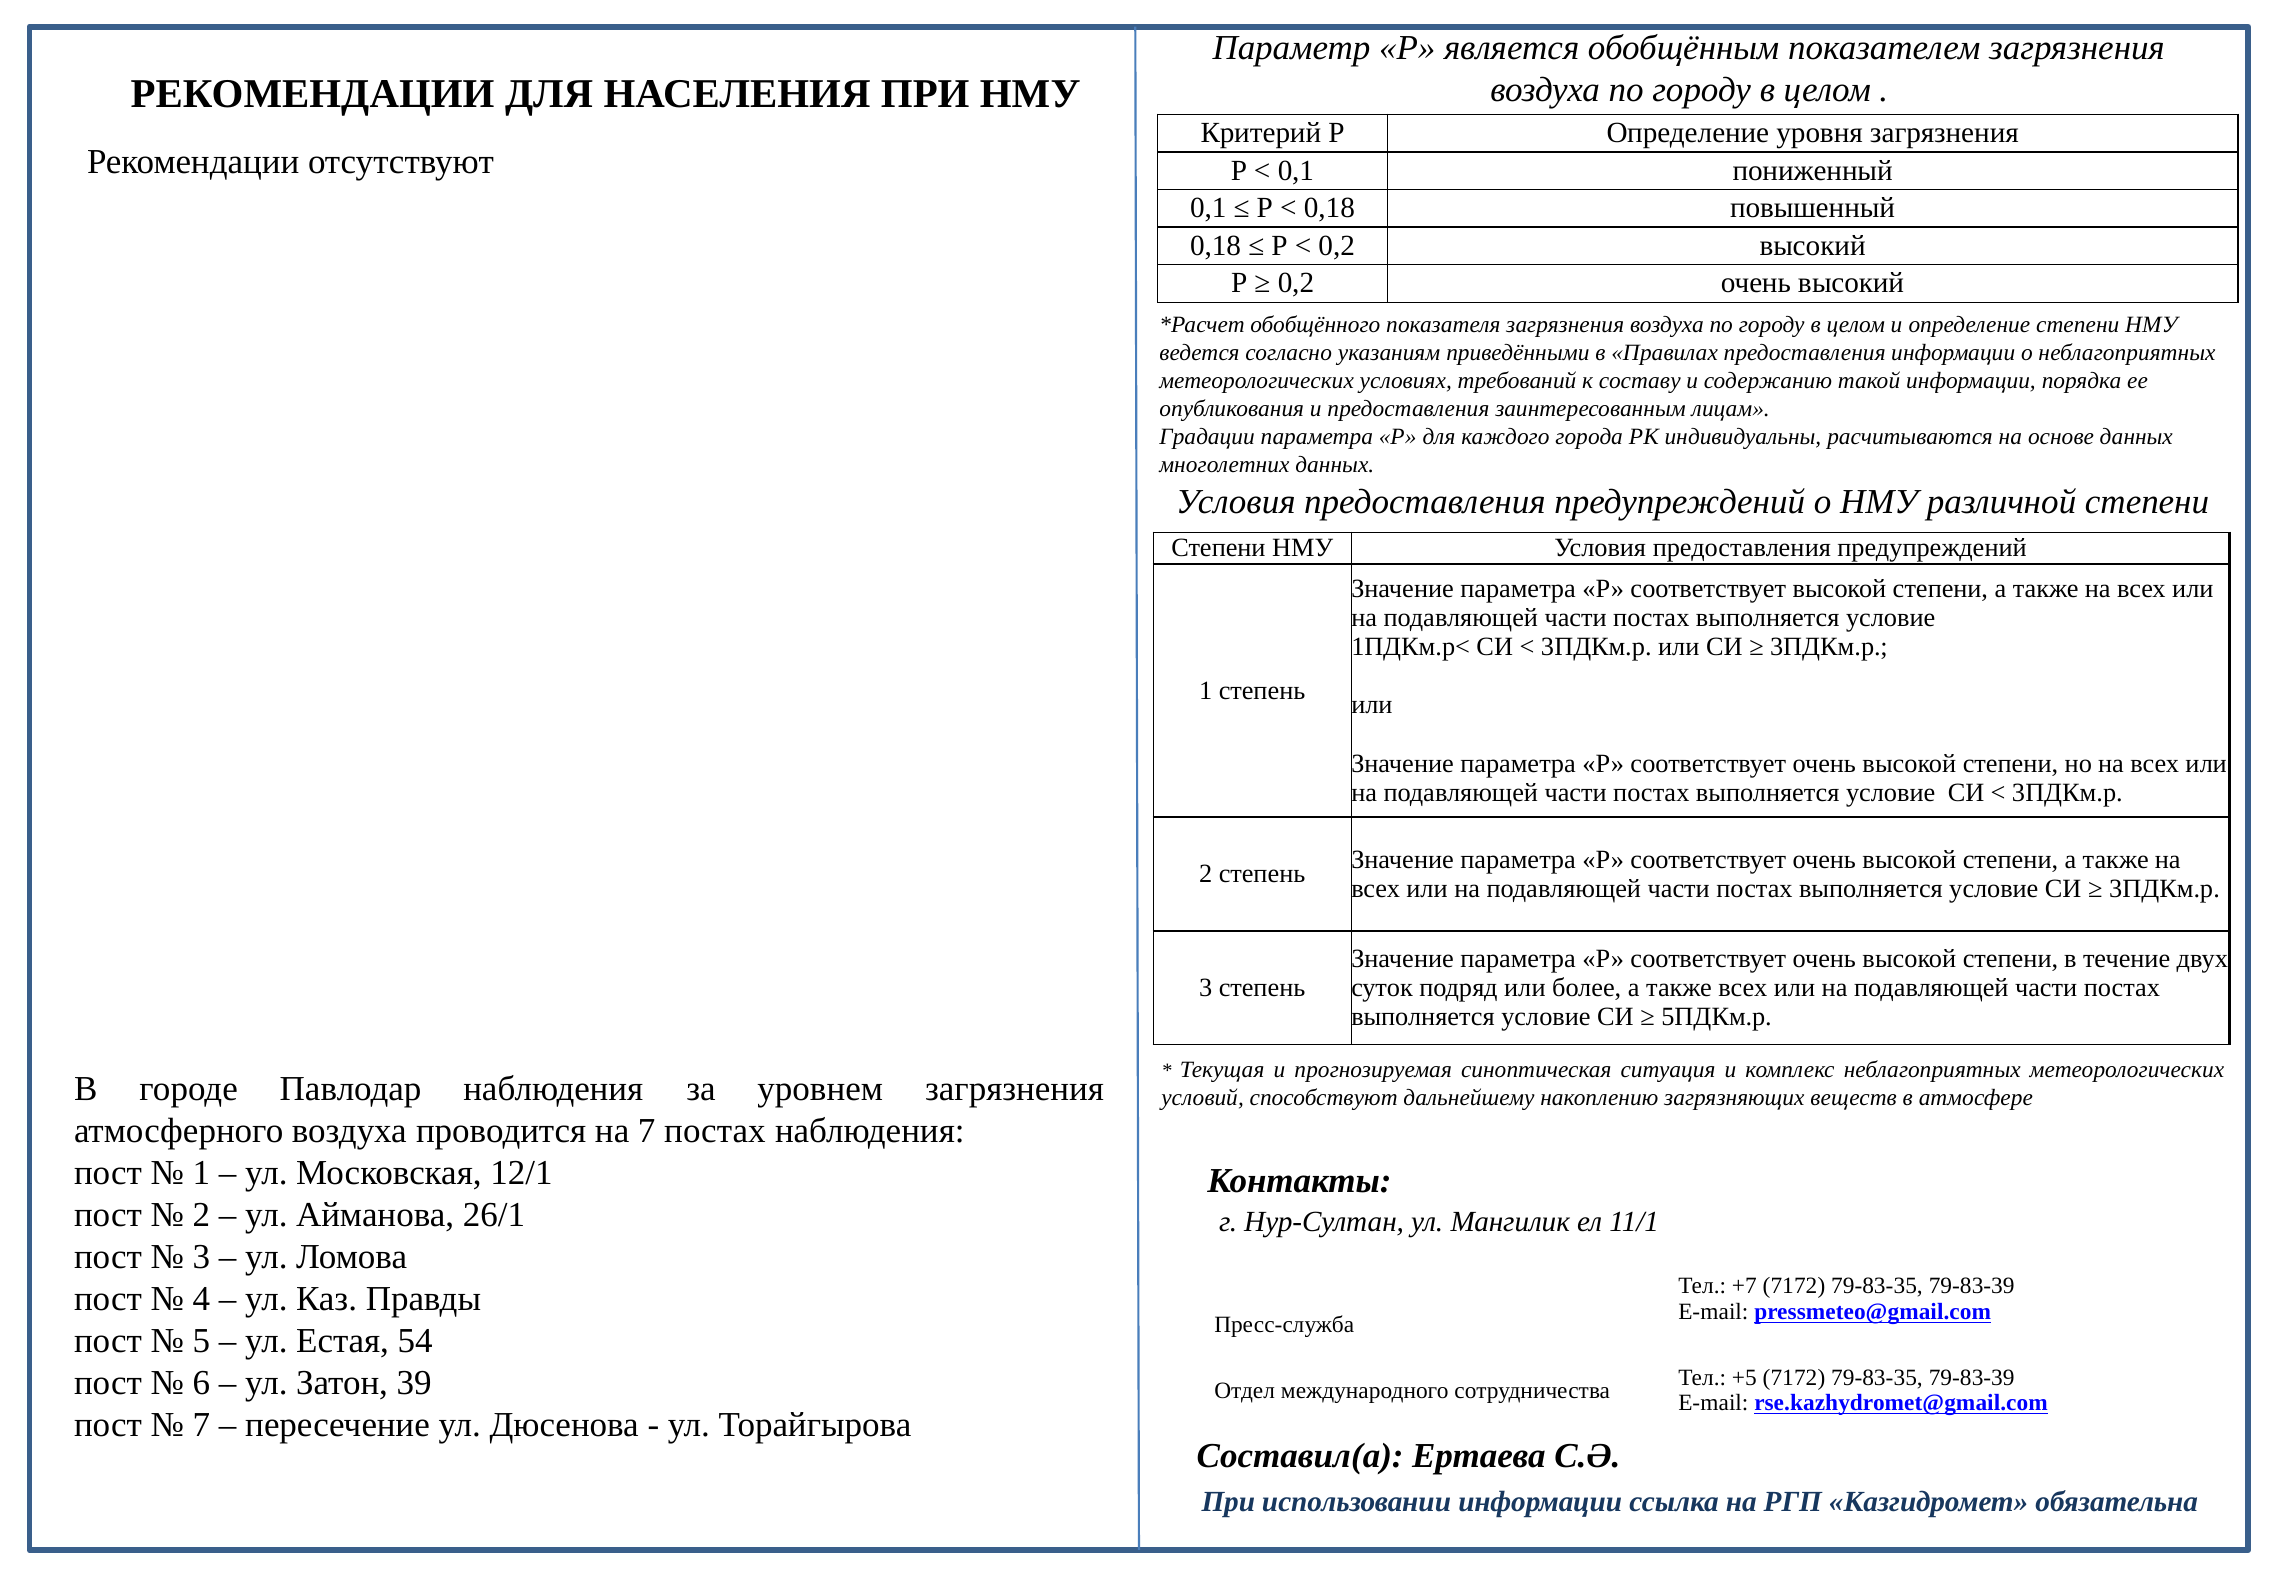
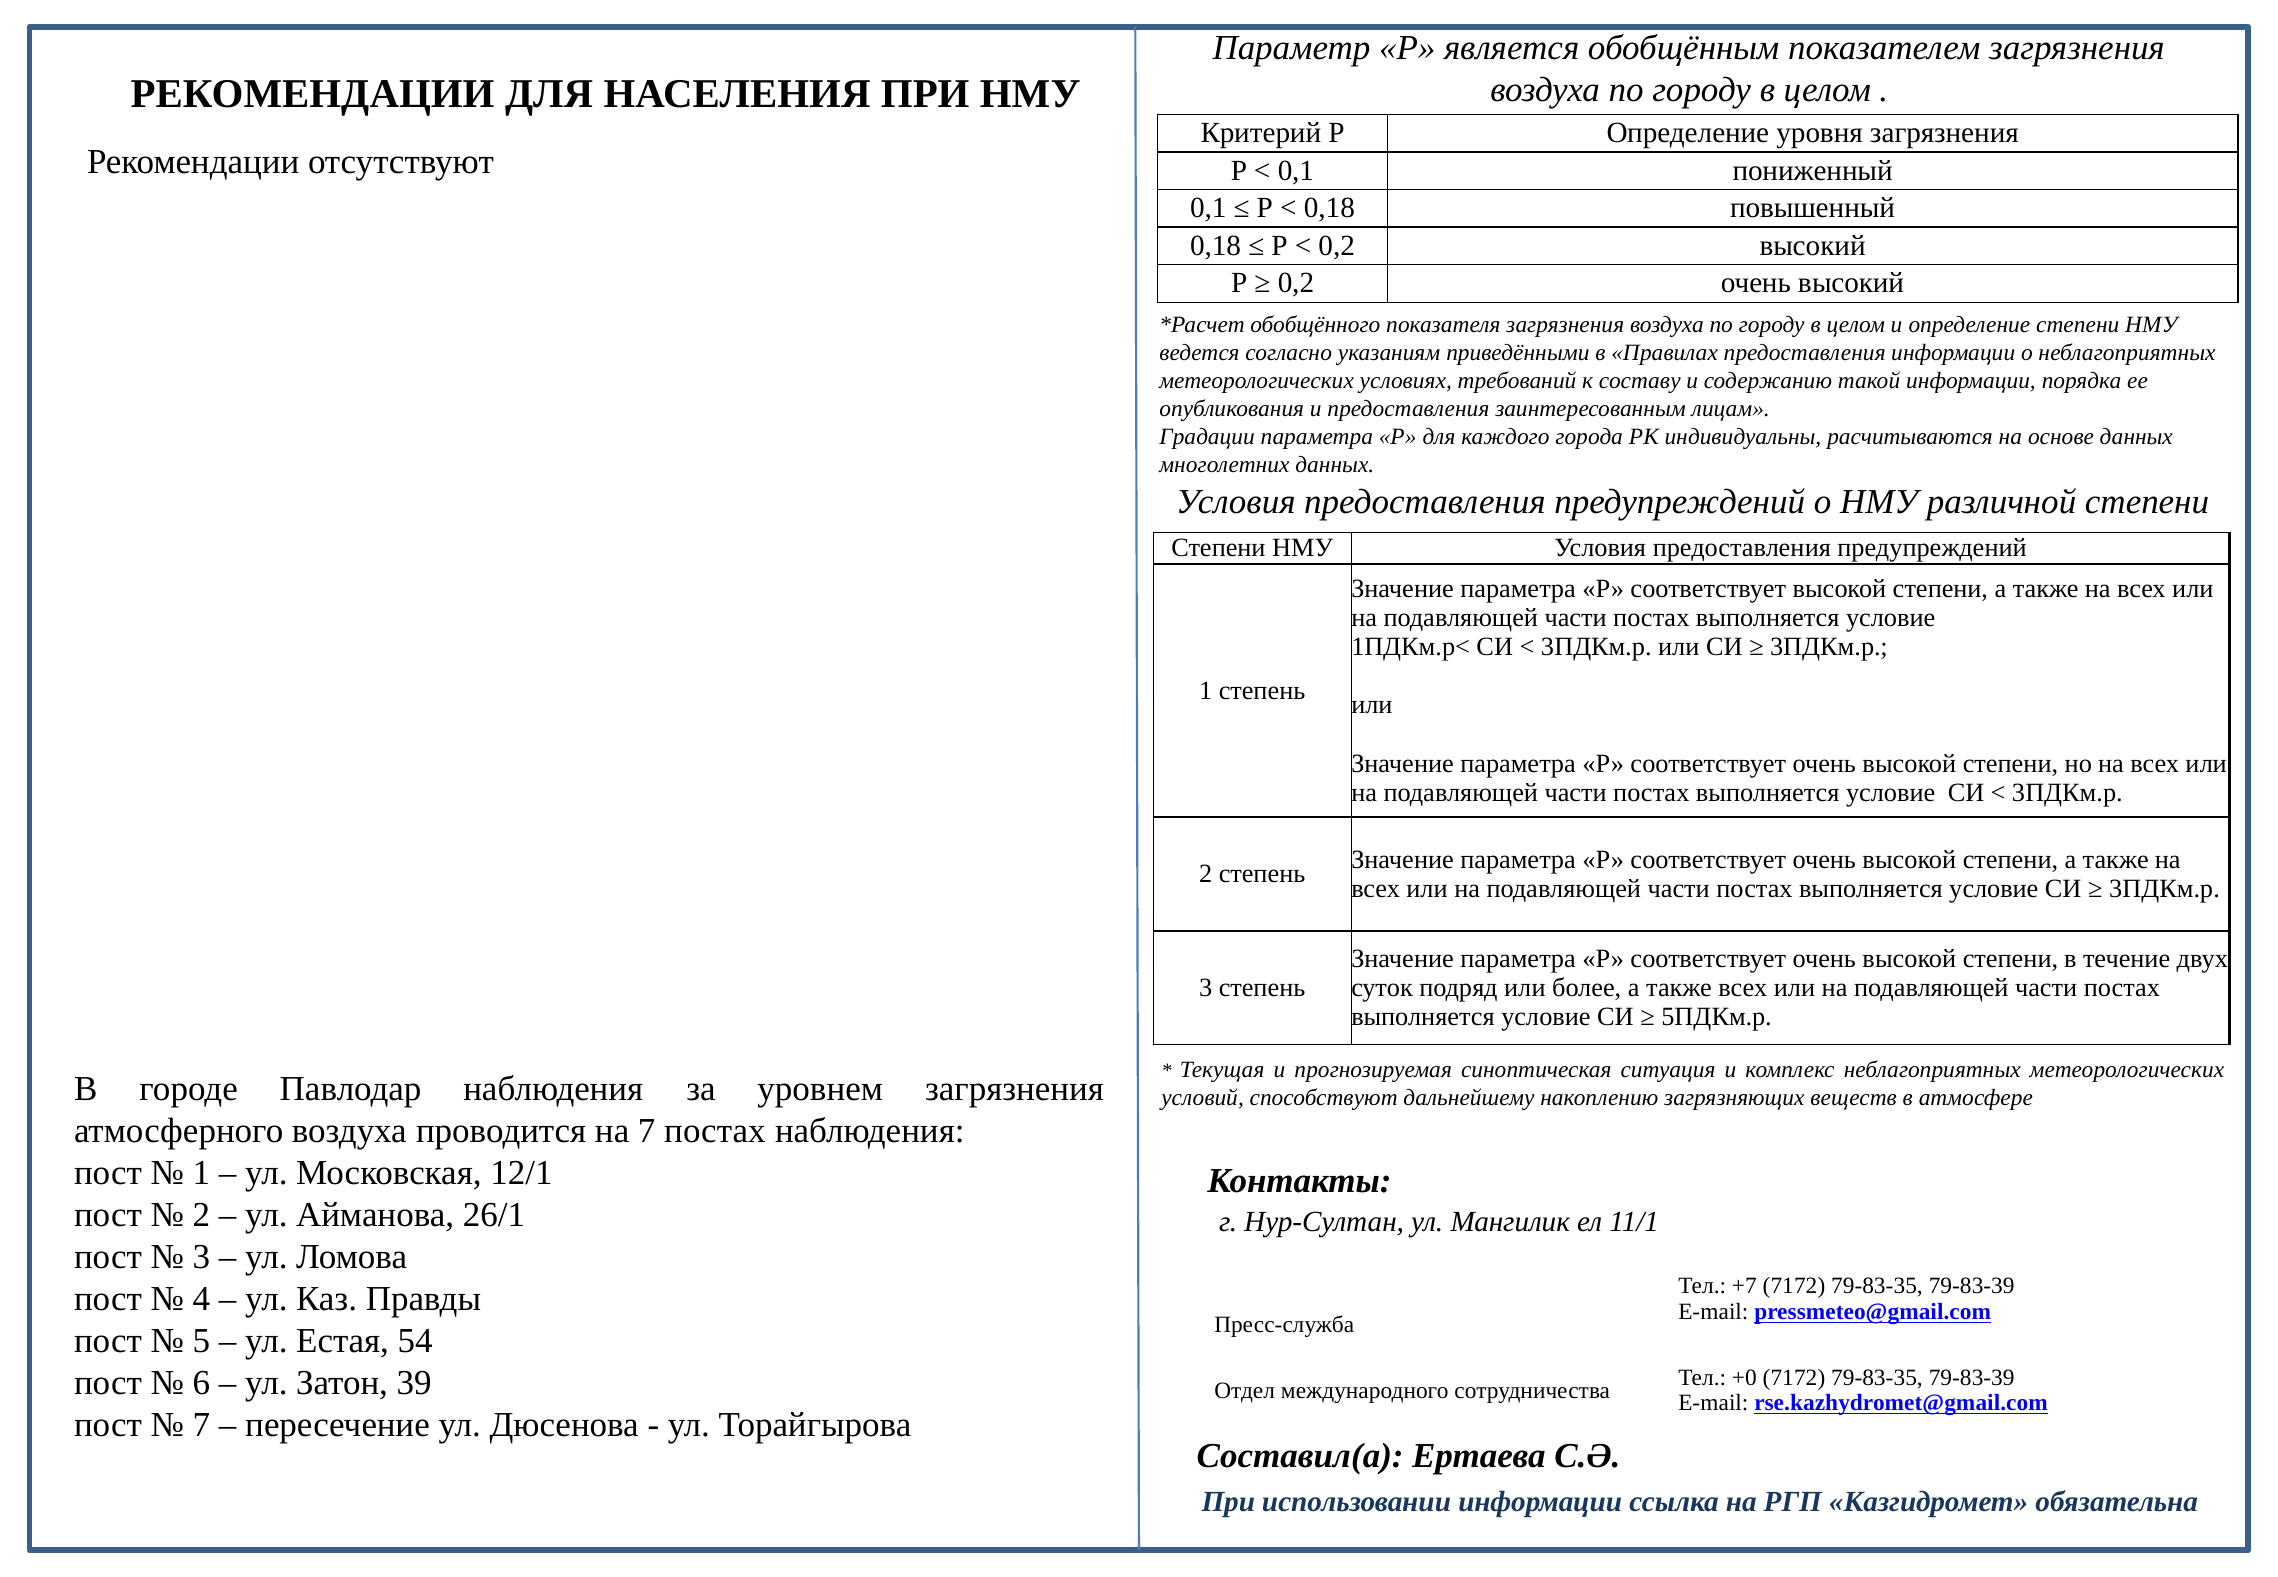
+5: +5 -> +0
